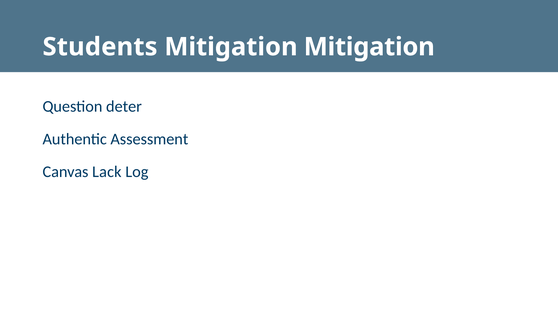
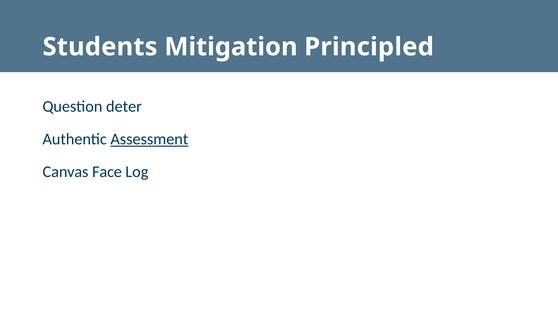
Mitigation Mitigation: Mitigation -> Principled
Assessment underline: none -> present
Lack: Lack -> Face
